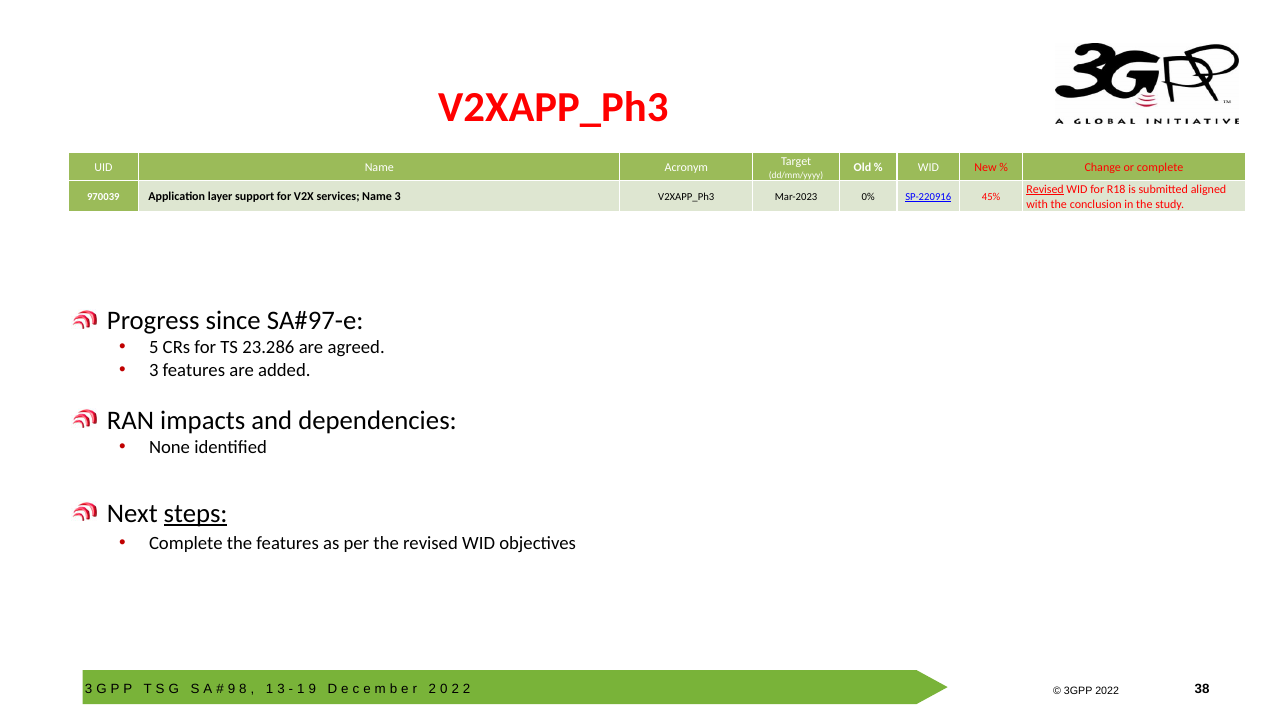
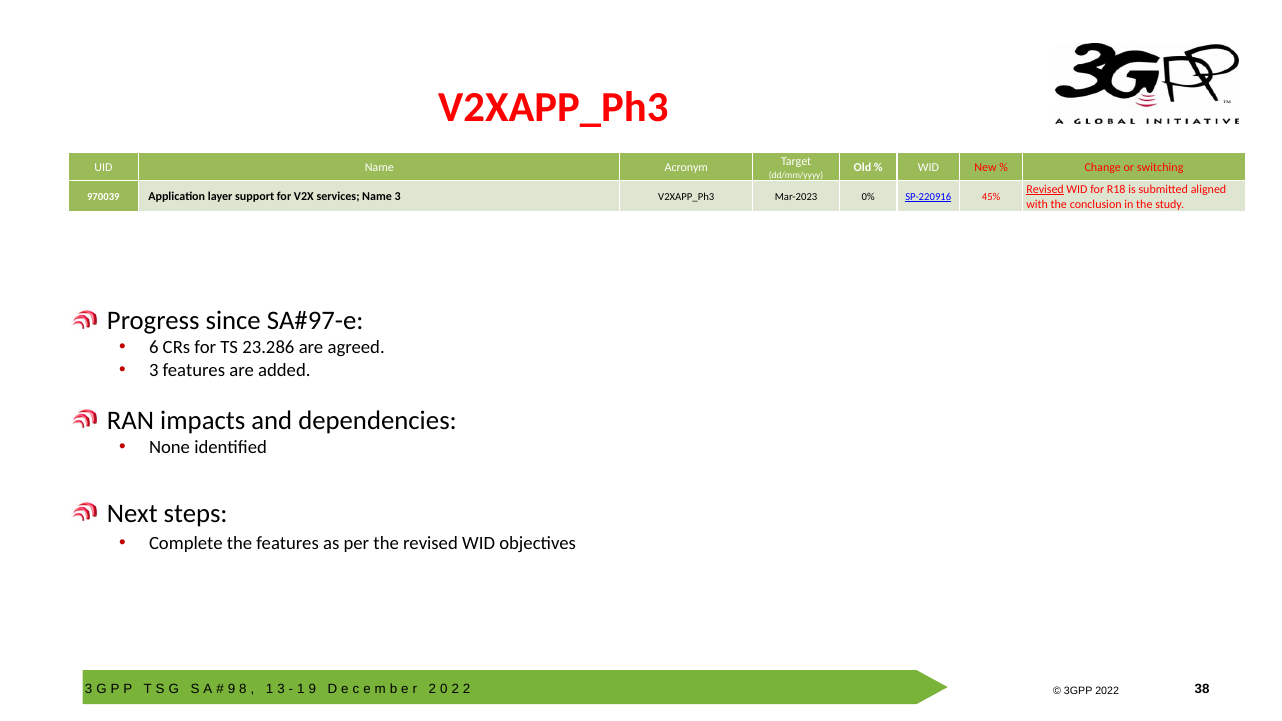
or complete: complete -> switching
5: 5 -> 6
steps underline: present -> none
